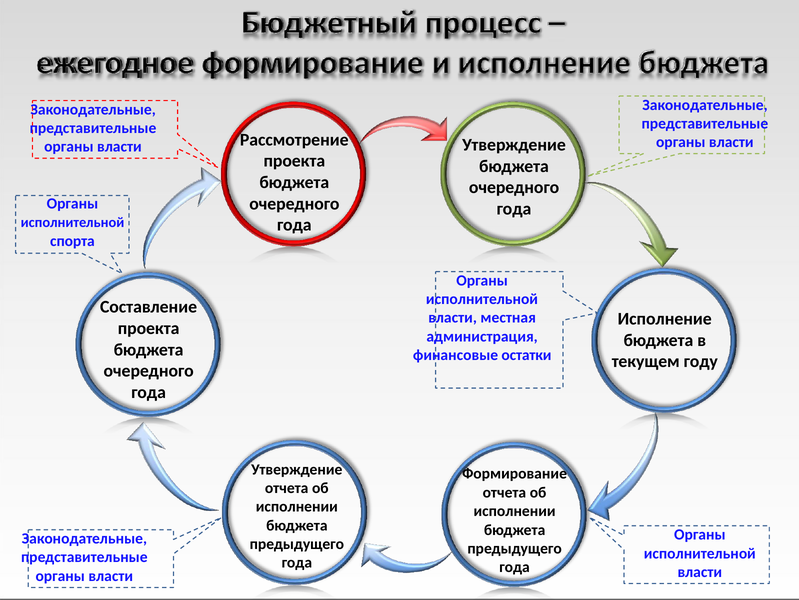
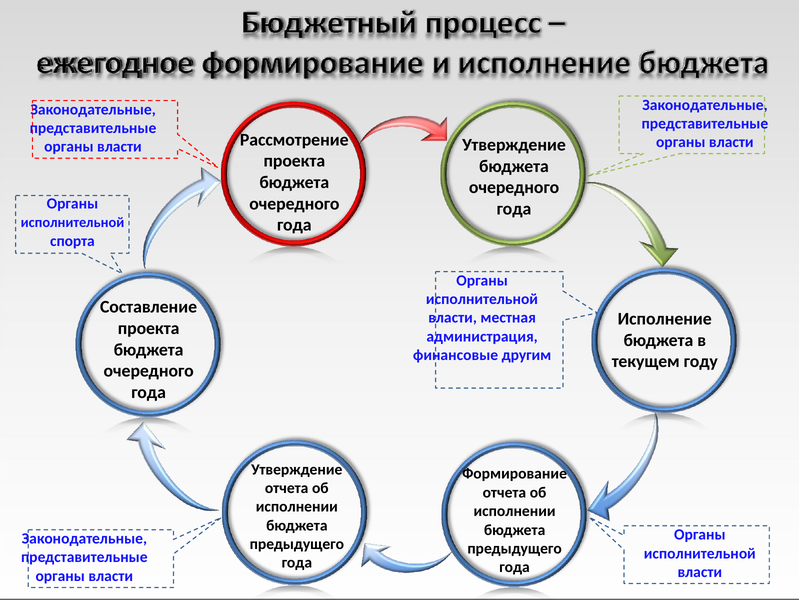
остатки: остатки -> другим
